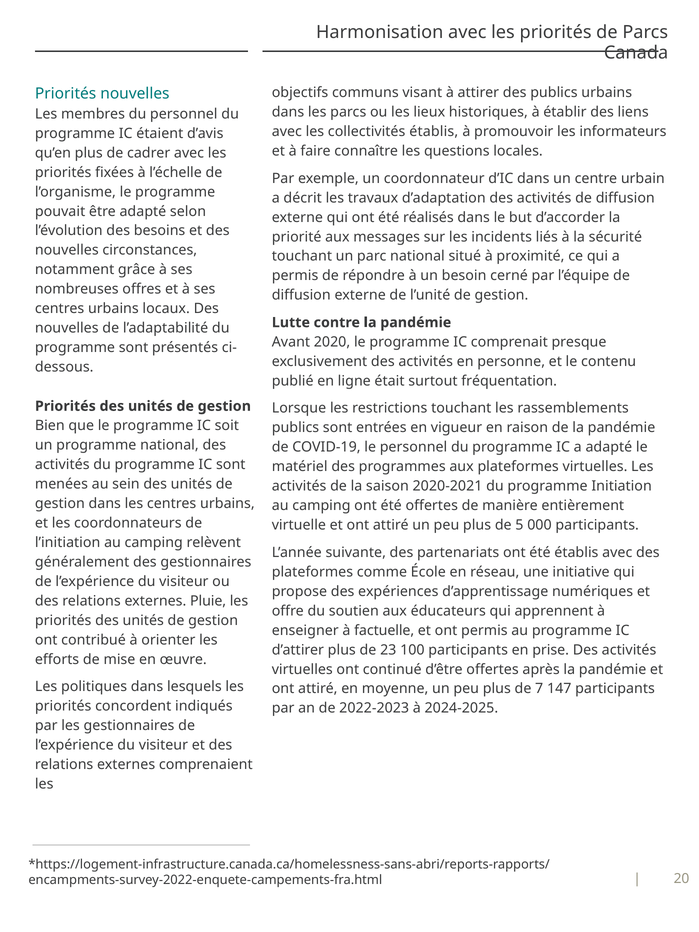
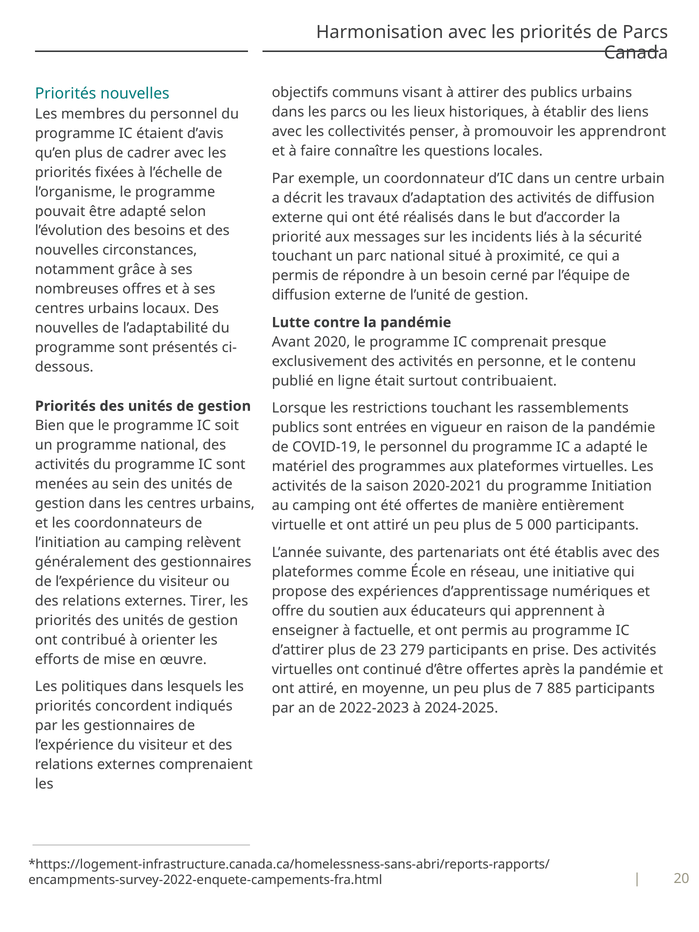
collectivités établis: établis -> penser
informateurs: informateurs -> apprendront
fréquentation: fréquentation -> contribuaient
Pluie: Pluie -> Tirer
100: 100 -> 279
147: 147 -> 885
